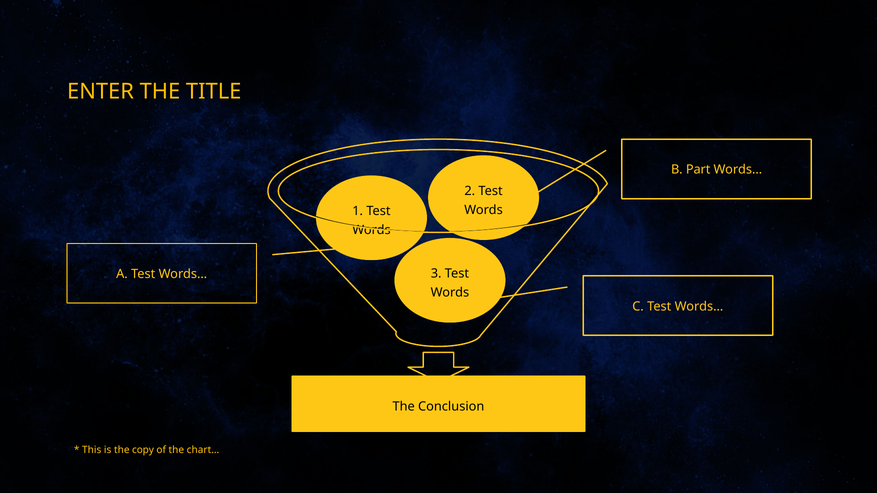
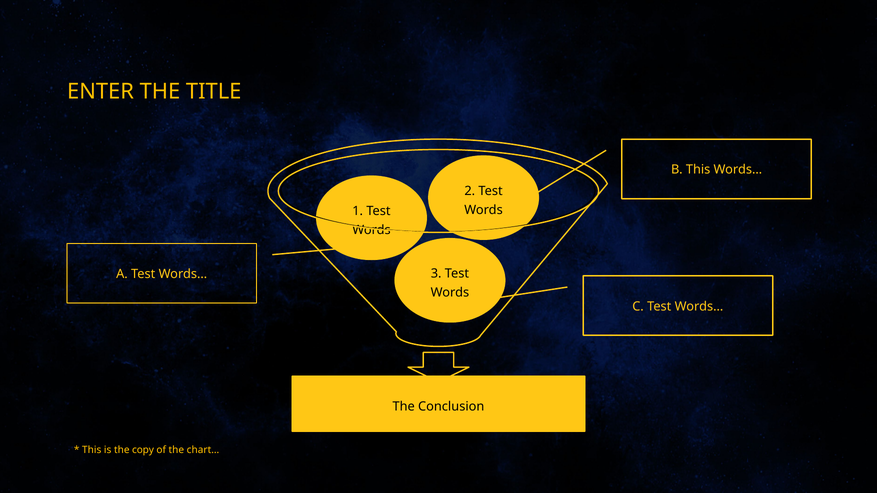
B Part: Part -> This
